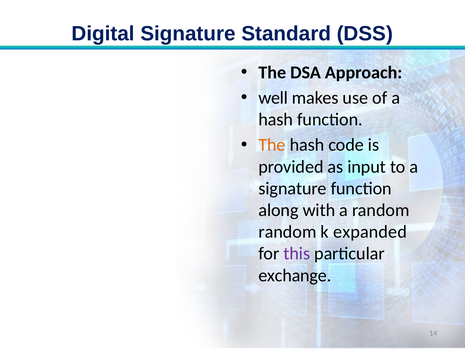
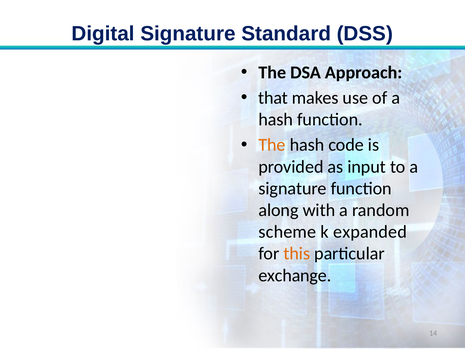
well: well -> that
random at (287, 232): random -> scheme
this colour: purple -> orange
